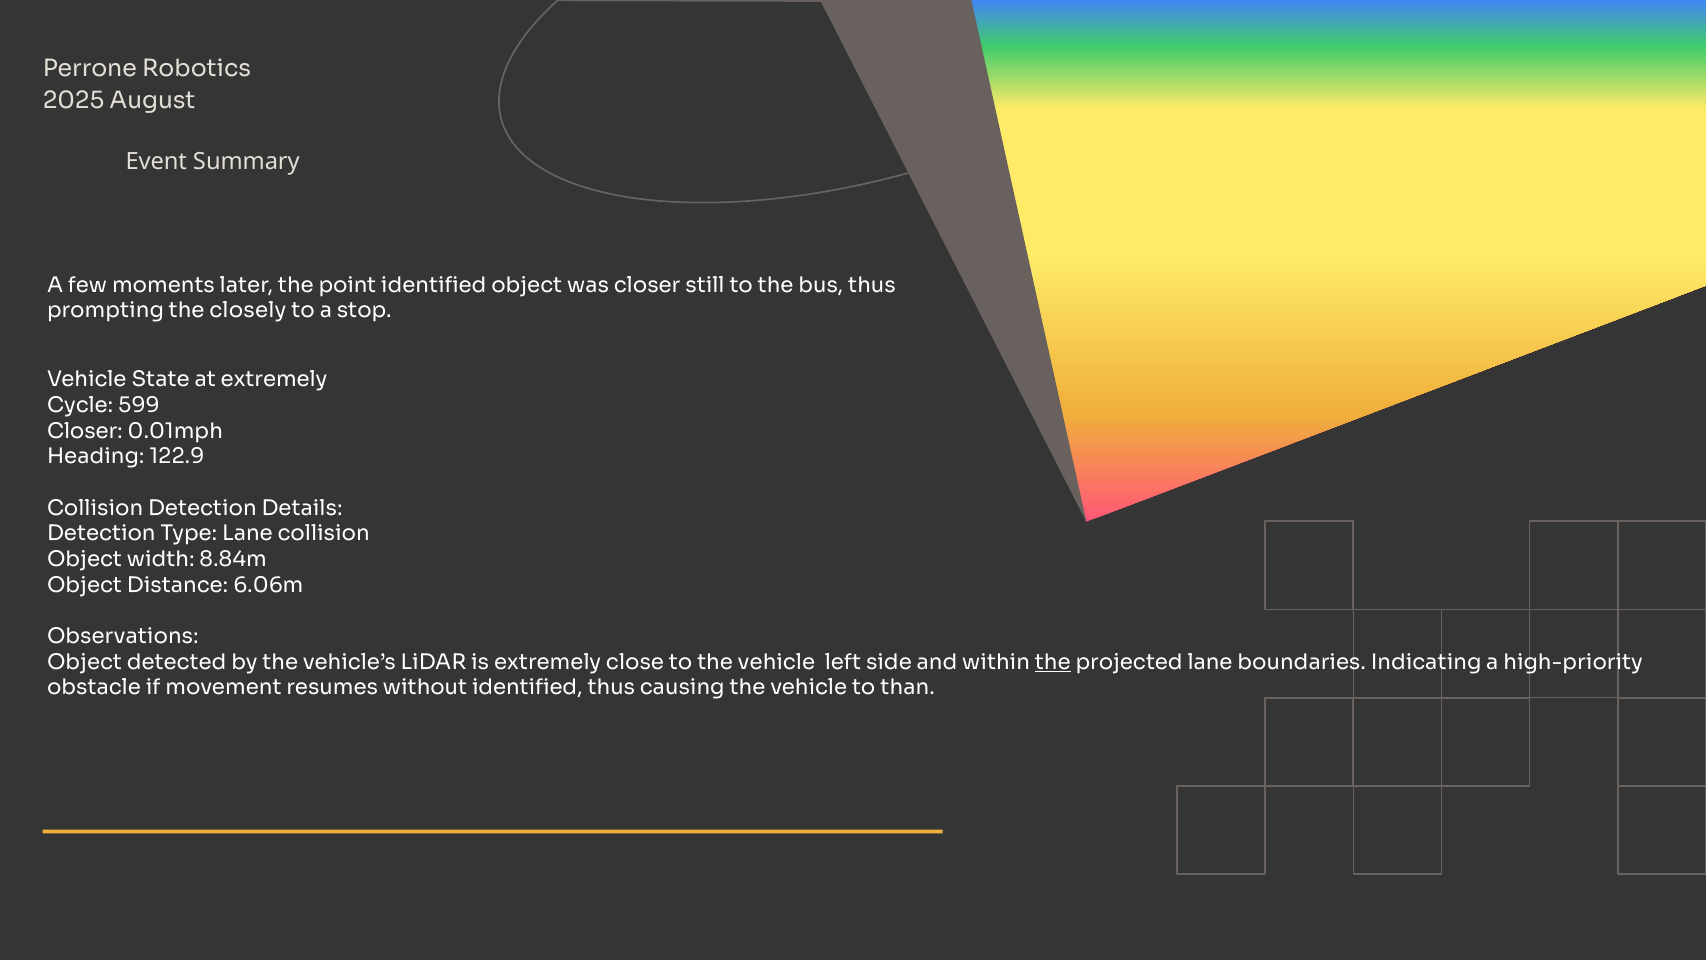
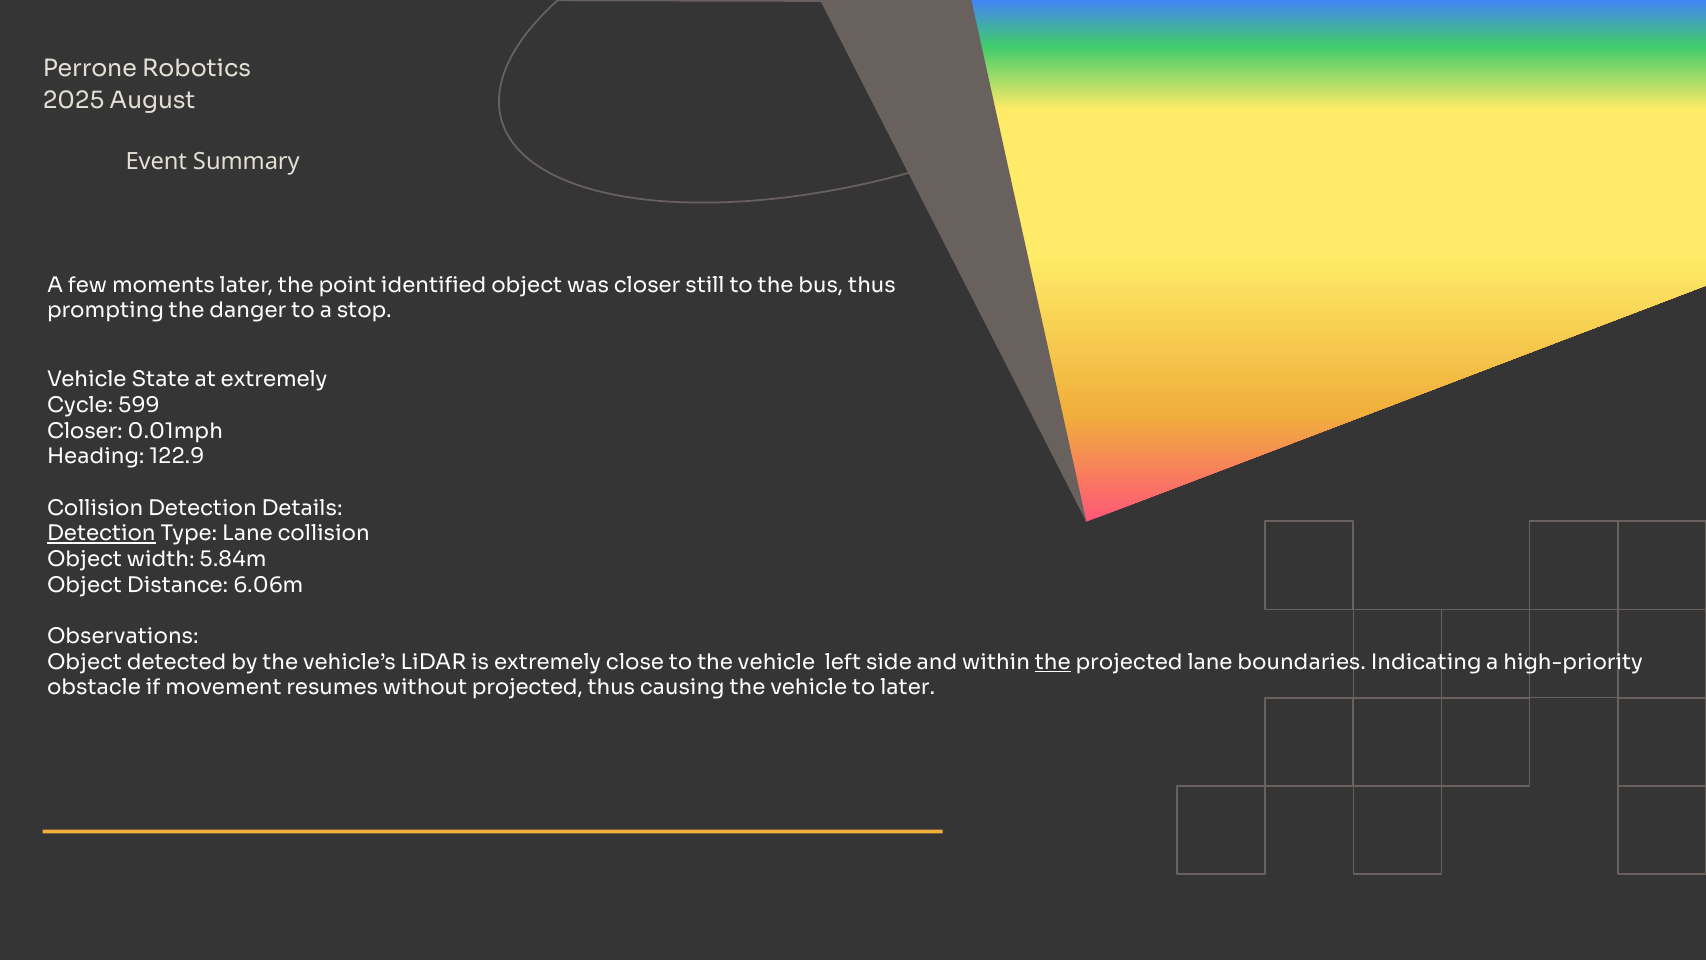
closely: closely -> danger
Detection at (101, 534) underline: none -> present
8.84m: 8.84m -> 5.84m
without identified: identified -> projected
to than: than -> later
